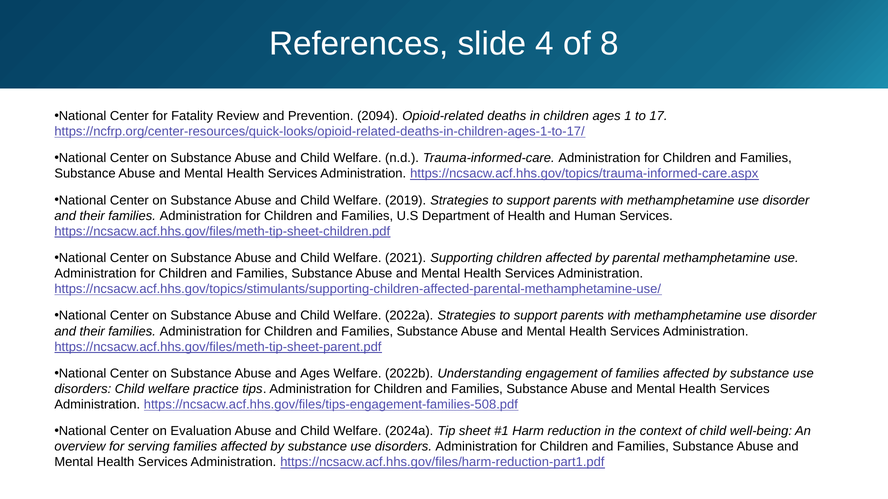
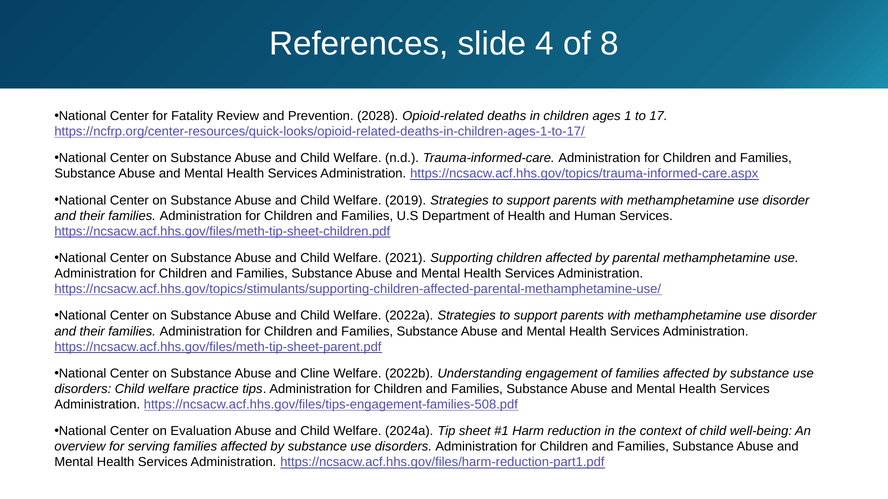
2094: 2094 -> 2028
and Ages: Ages -> Cline
